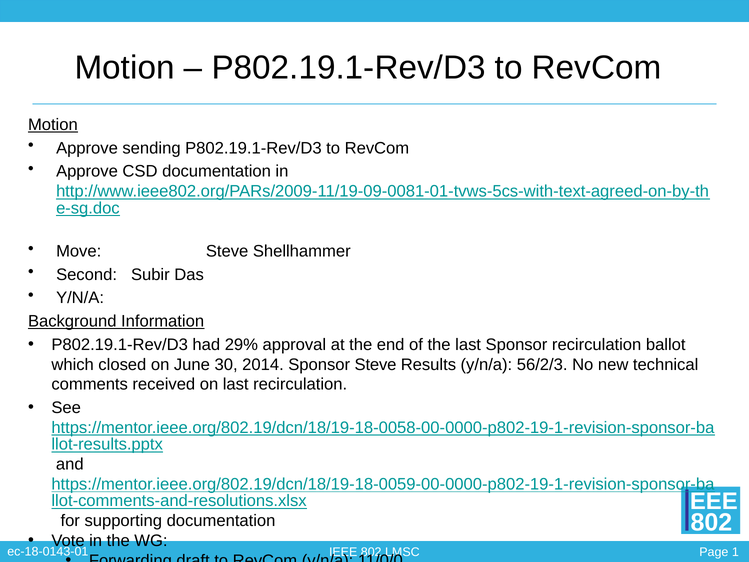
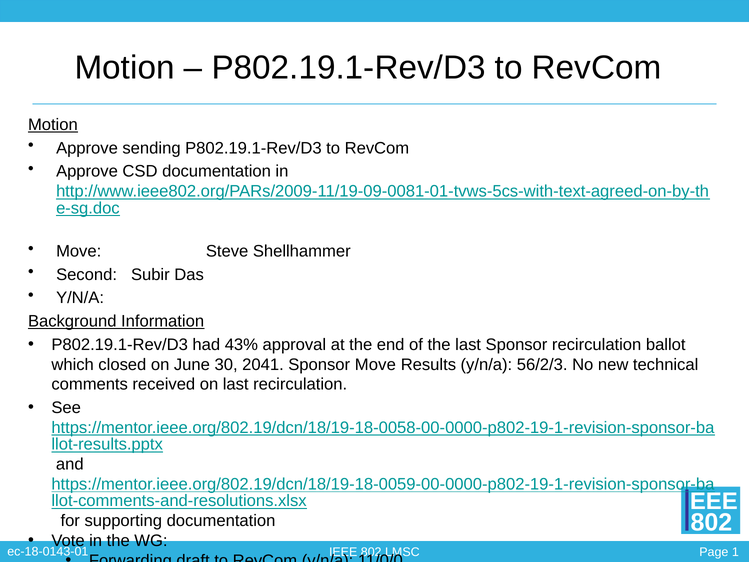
29%: 29% -> 43%
2014: 2014 -> 2041
Sponsor Steve: Steve -> Move
